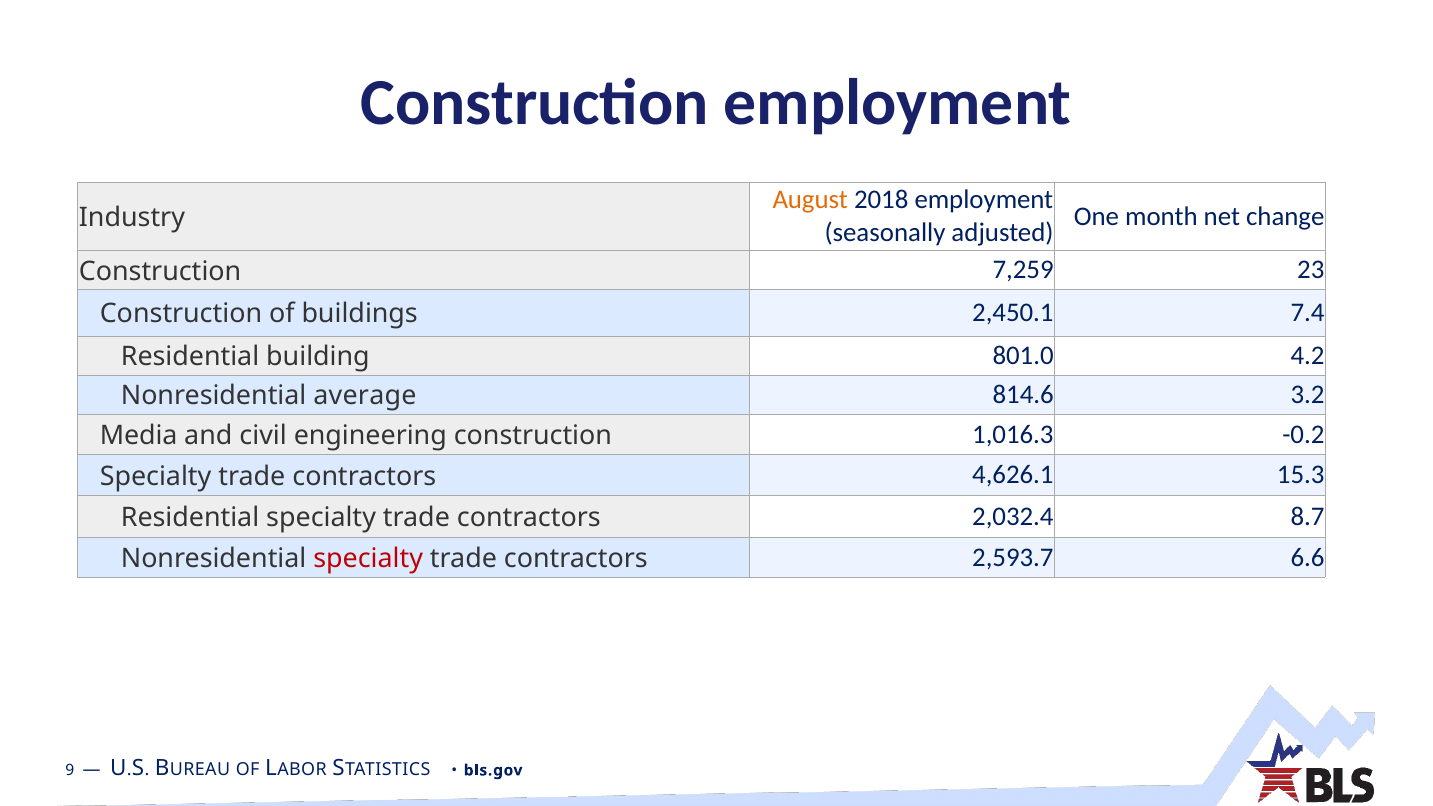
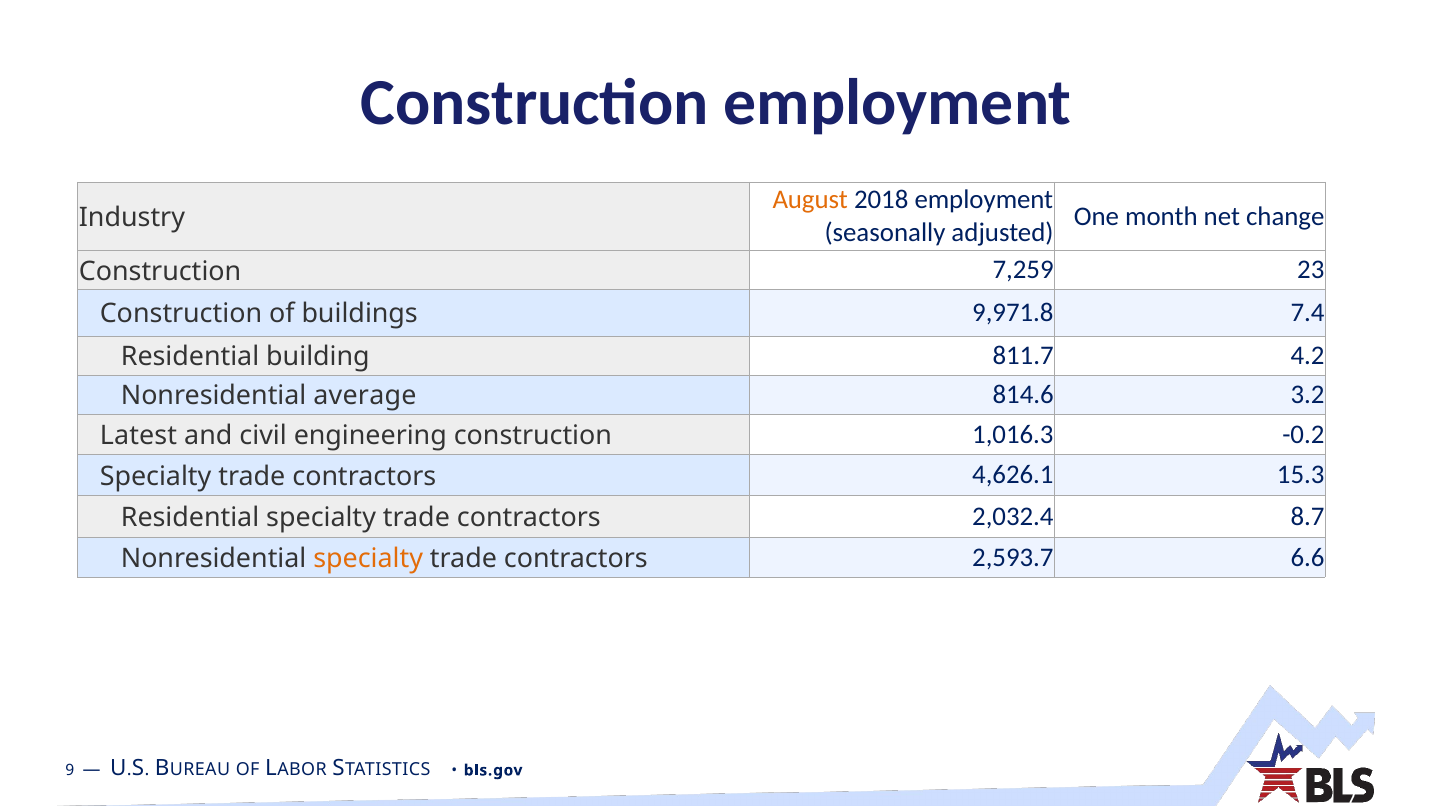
2,450.1: 2,450.1 -> 9,971.8
801.0: 801.0 -> 811.7
Media: Media -> Latest
specialty at (368, 558) colour: red -> orange
